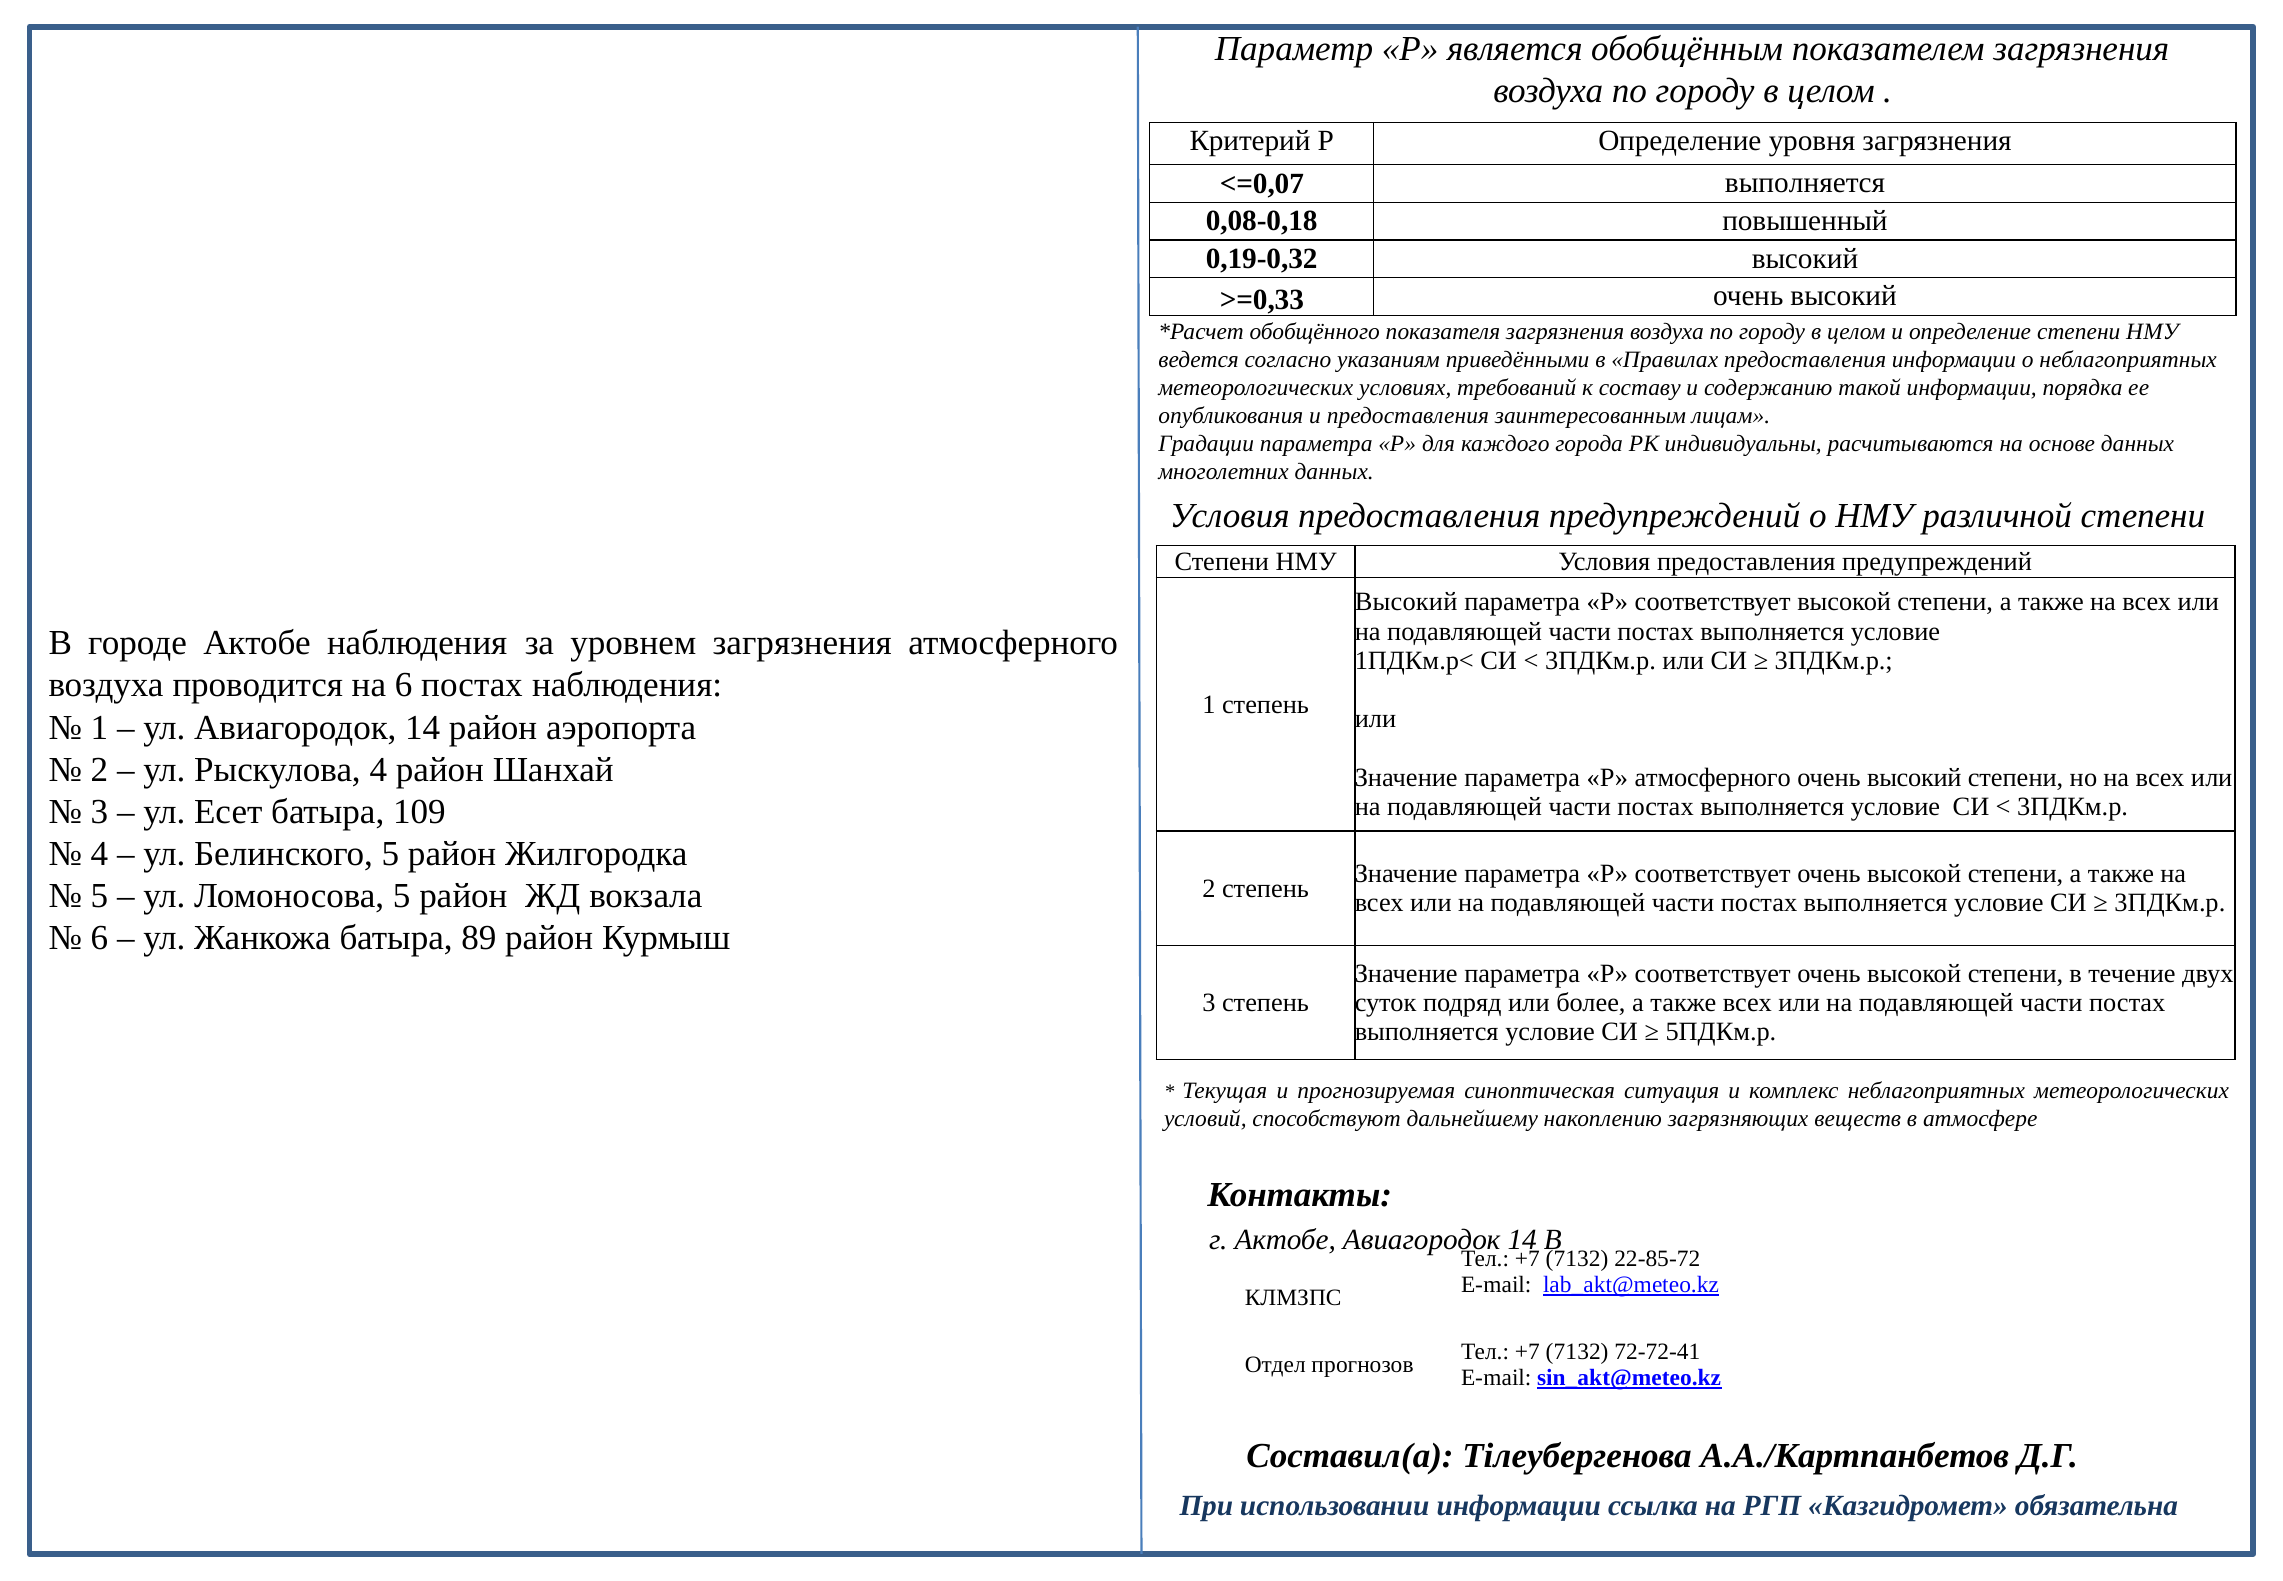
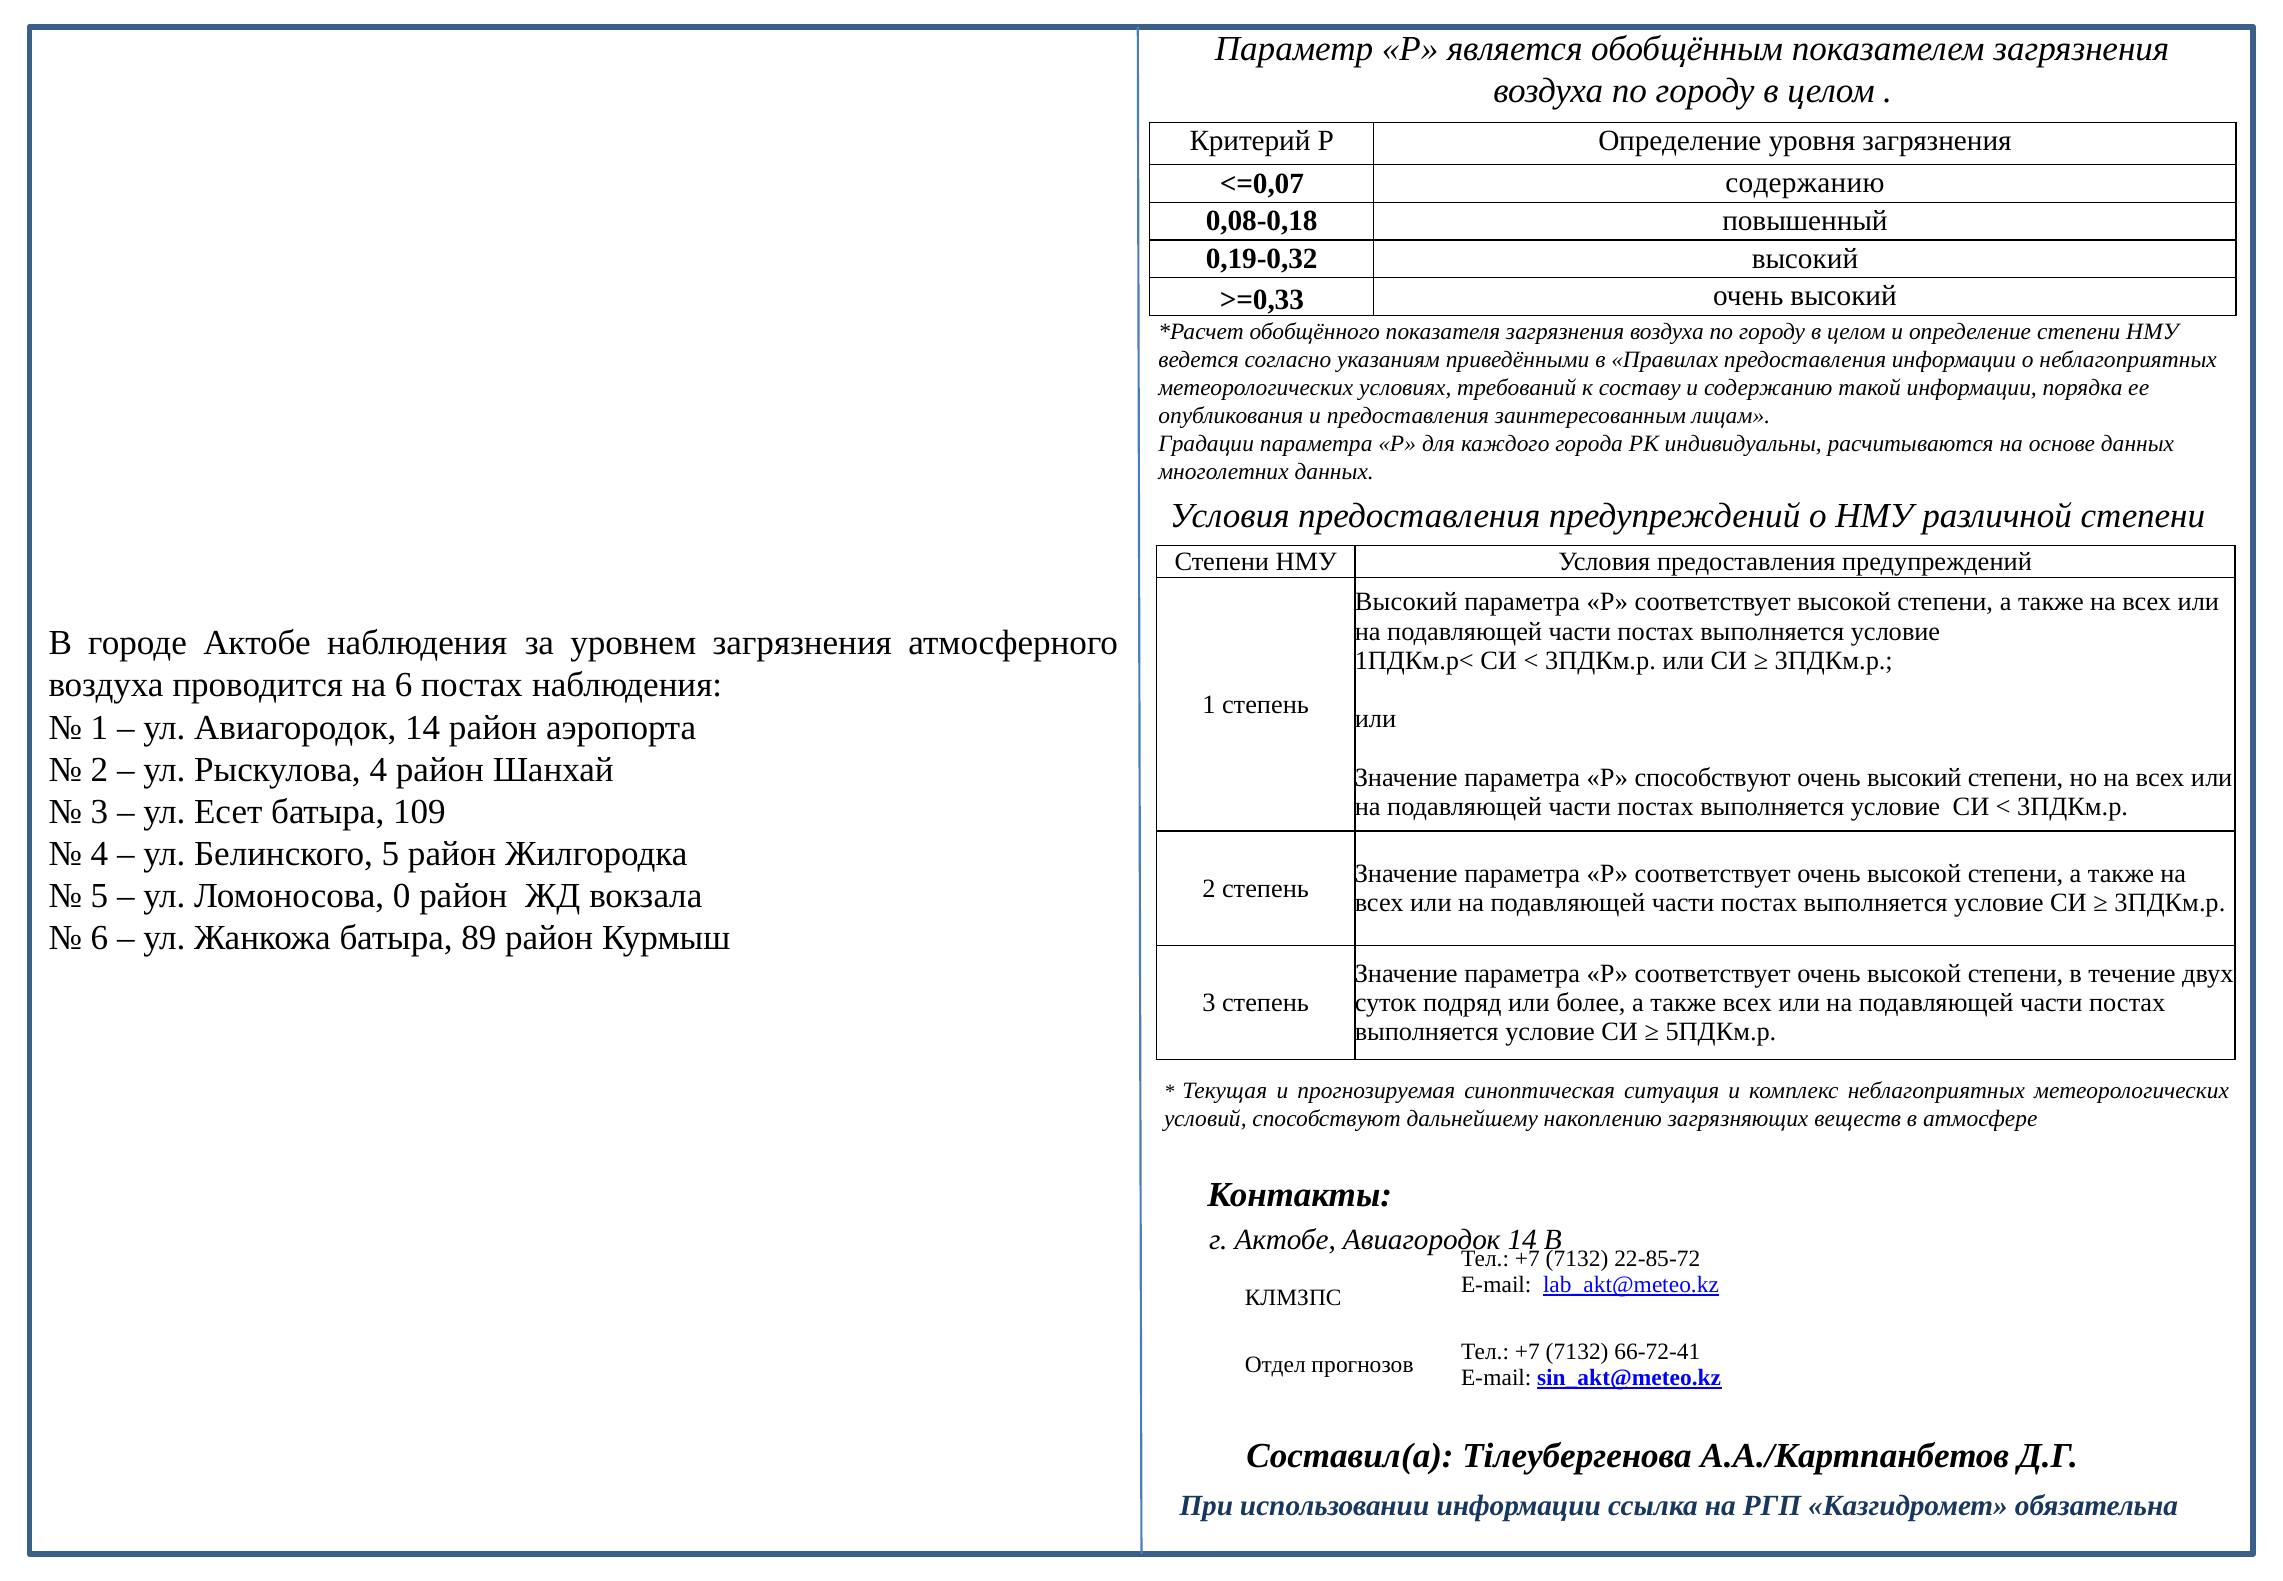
<=0,07 выполняется: выполняется -> содержанию
Р атмосферного: атмосферного -> способствуют
Ломоносова 5: 5 -> 0
72-72-41: 72-72-41 -> 66-72-41
